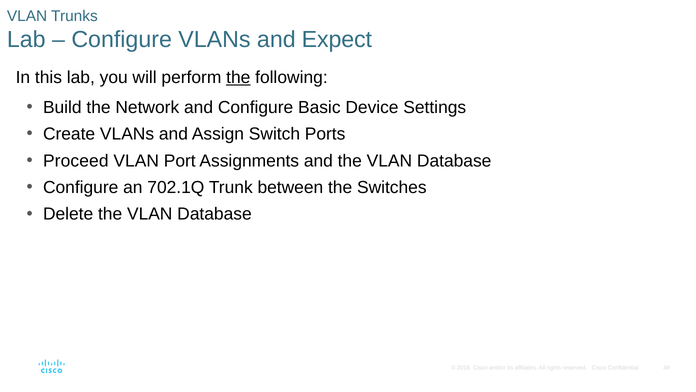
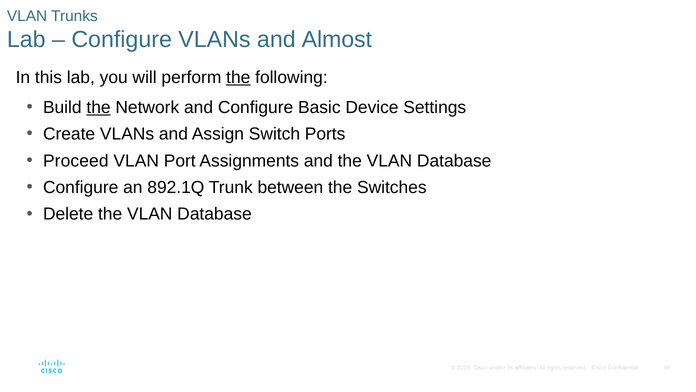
Expect: Expect -> Almost
the at (99, 107) underline: none -> present
702.1Q: 702.1Q -> 892.1Q
